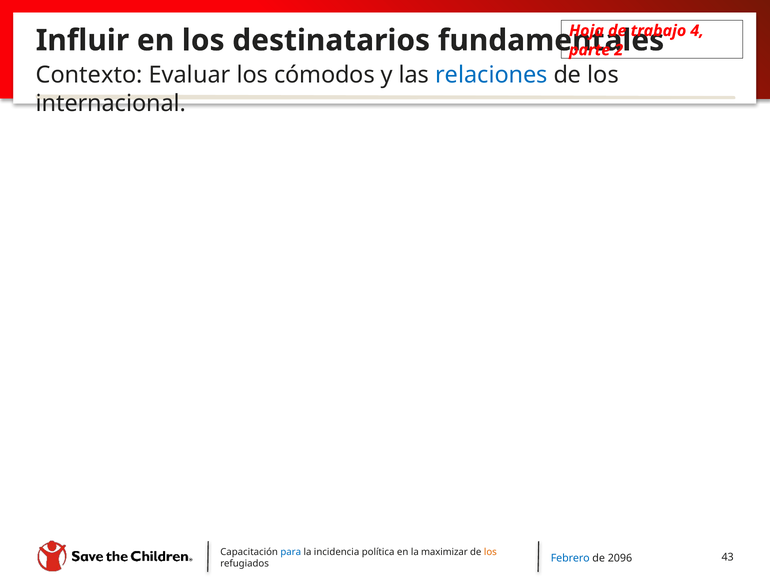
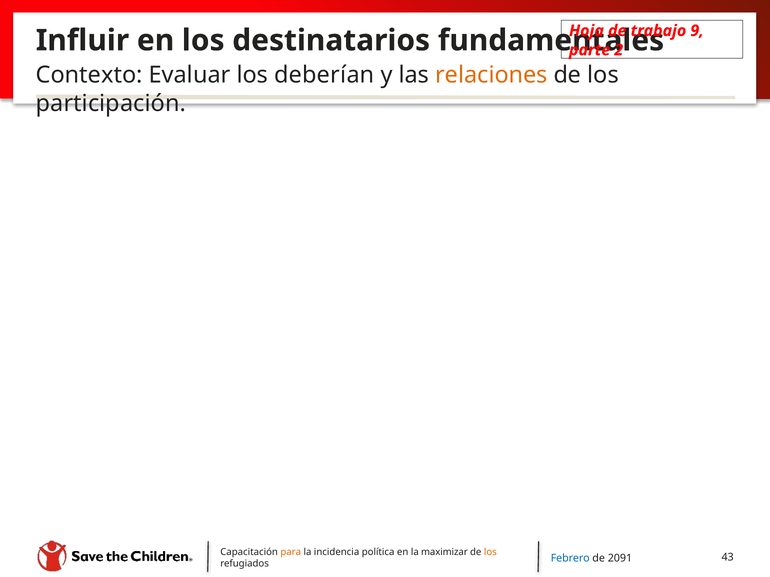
4: 4 -> 9
cómodos: cómodos -> deberían
relaciones colour: blue -> orange
internacional: internacional -> participación
para colour: blue -> orange
2096: 2096 -> 2091
